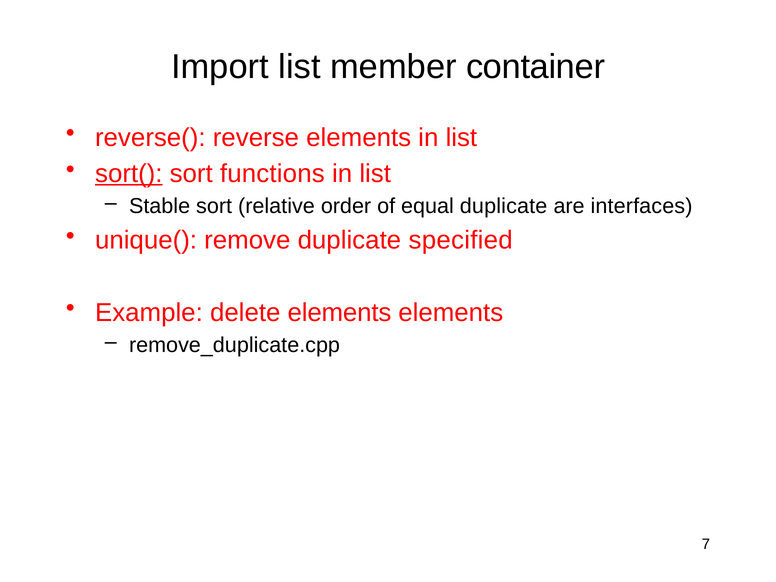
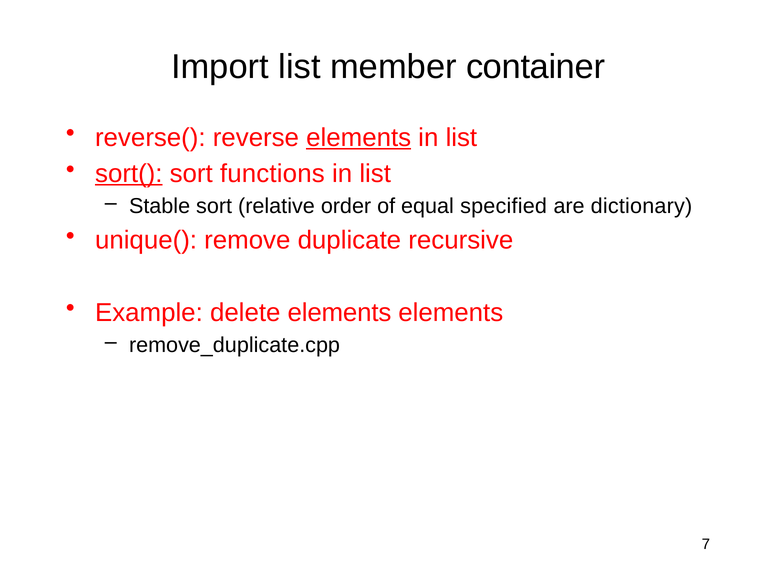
elements at (359, 138) underline: none -> present
equal duplicate: duplicate -> specified
interfaces: interfaces -> dictionary
specified: specified -> recursive
